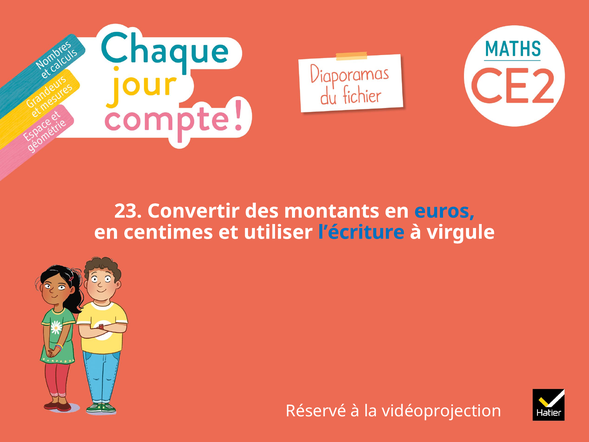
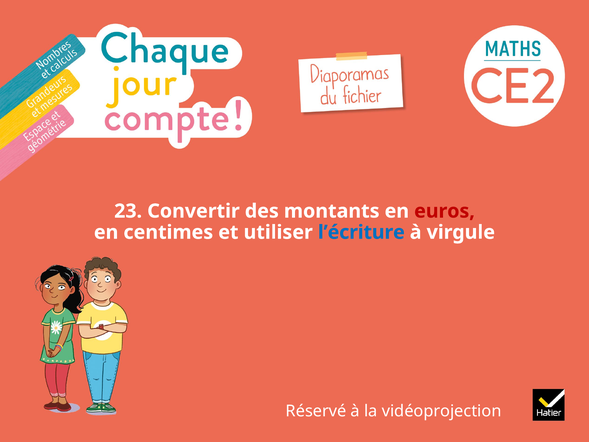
euros colour: blue -> red
